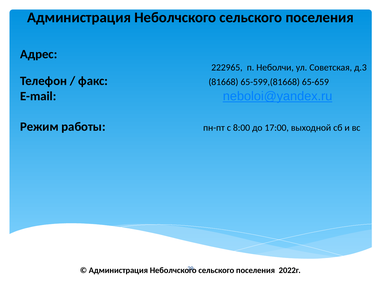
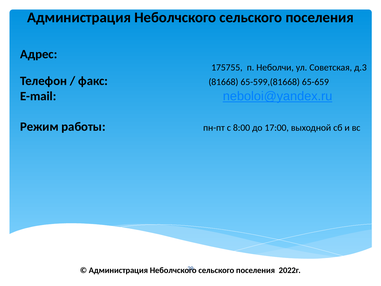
222965: 222965 -> 175755
